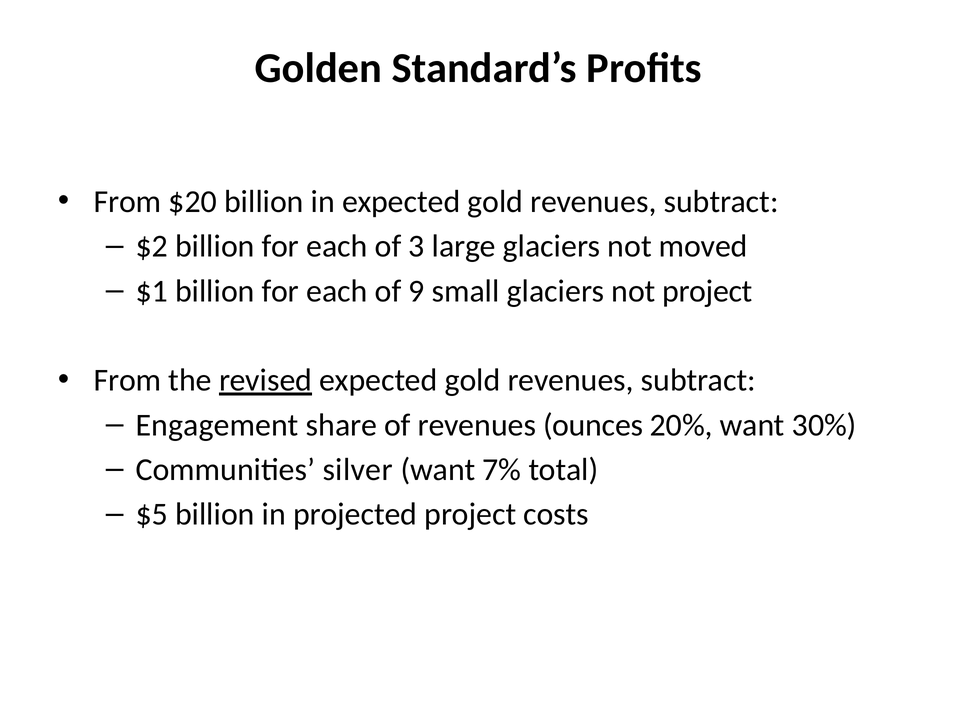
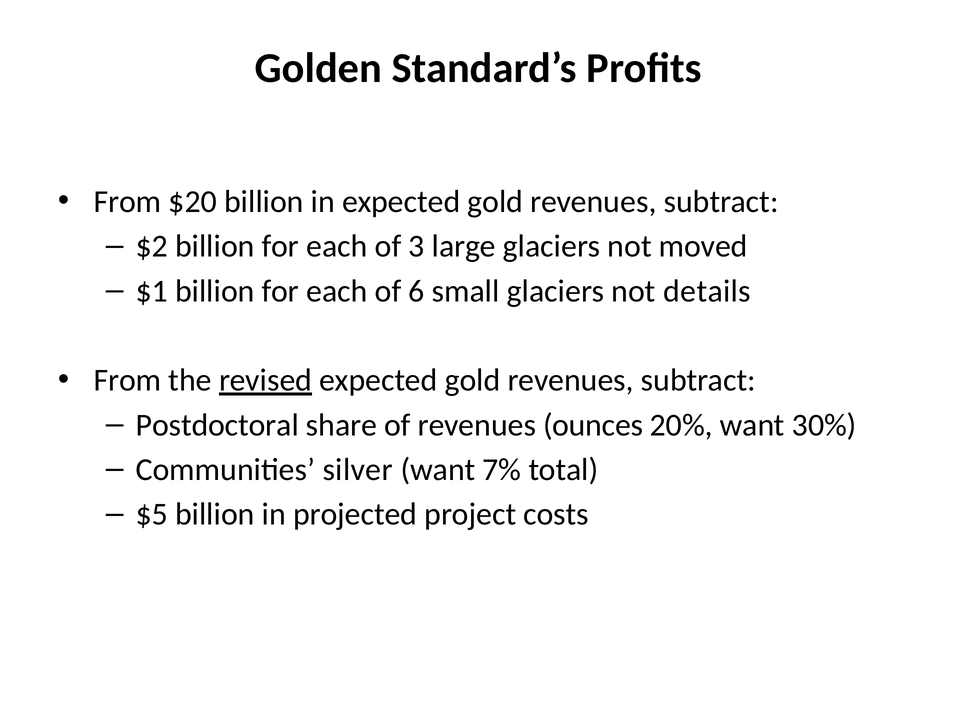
9: 9 -> 6
not project: project -> details
Engagement: Engagement -> Postdoctoral
